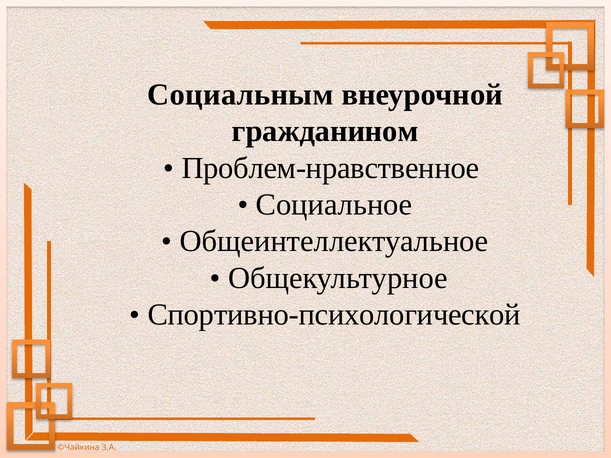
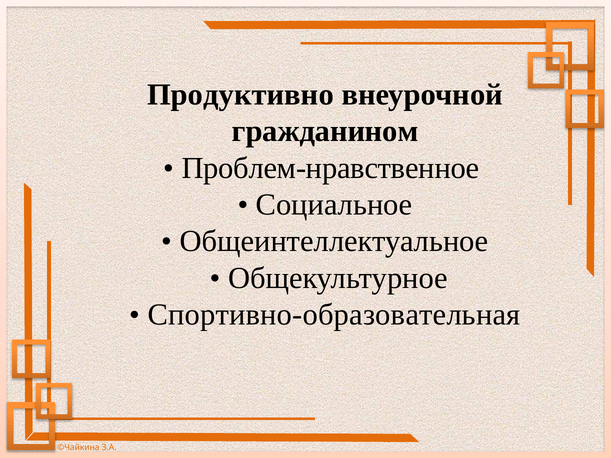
Социальным: Социальным -> Продуктивно
Спортивно-психологической: Спортивно-психологической -> Спортивно-образовательная
